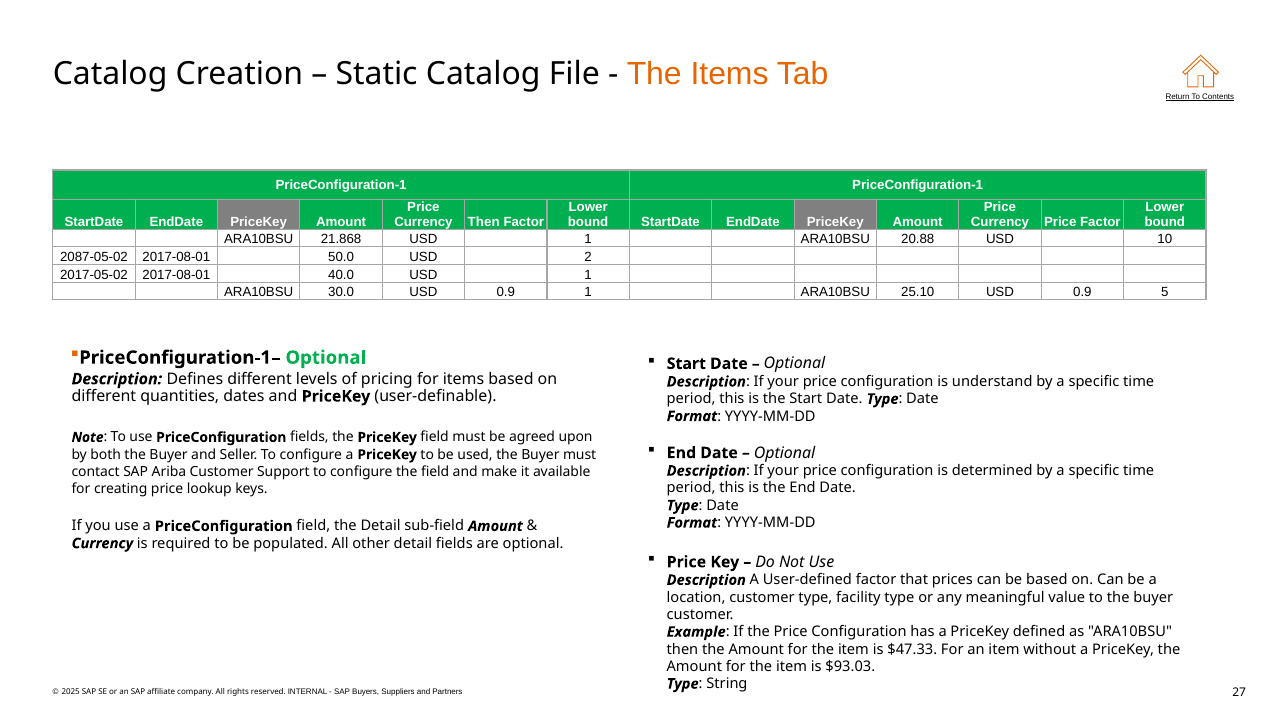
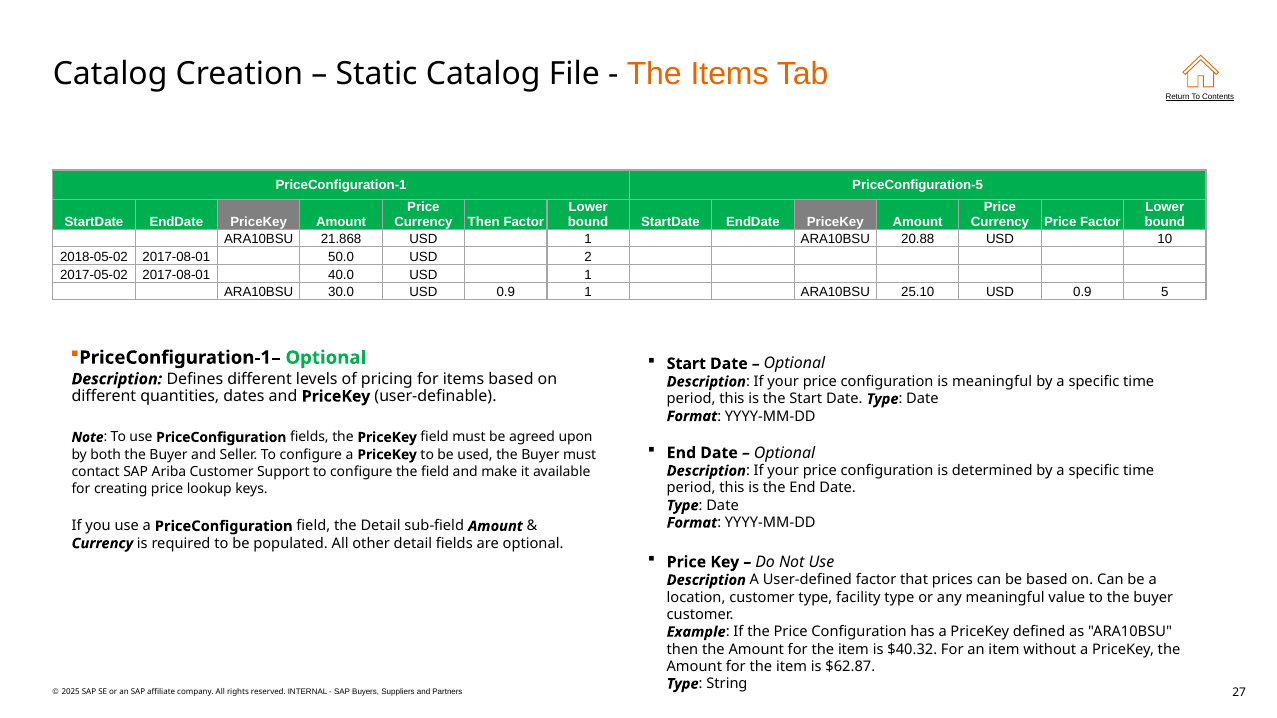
PriceConfiguration-1 PriceConfiguration-1: PriceConfiguration-1 -> PriceConfiguration-5
2087-05-02: 2087-05-02 -> 2018-05-02
is understand: understand -> meaningful
$47.33: $47.33 -> $40.32
$93.03: $93.03 -> $62.87
